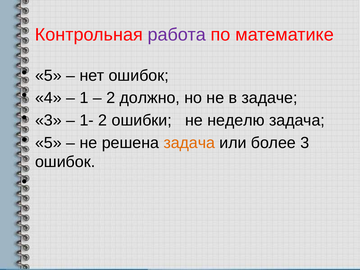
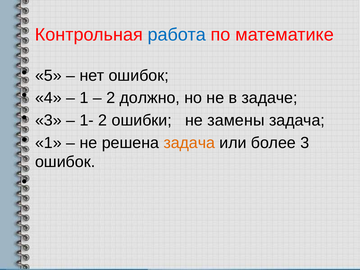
работа colour: purple -> blue
неделю: неделю -> замены
5 at (48, 143): 5 -> 1
